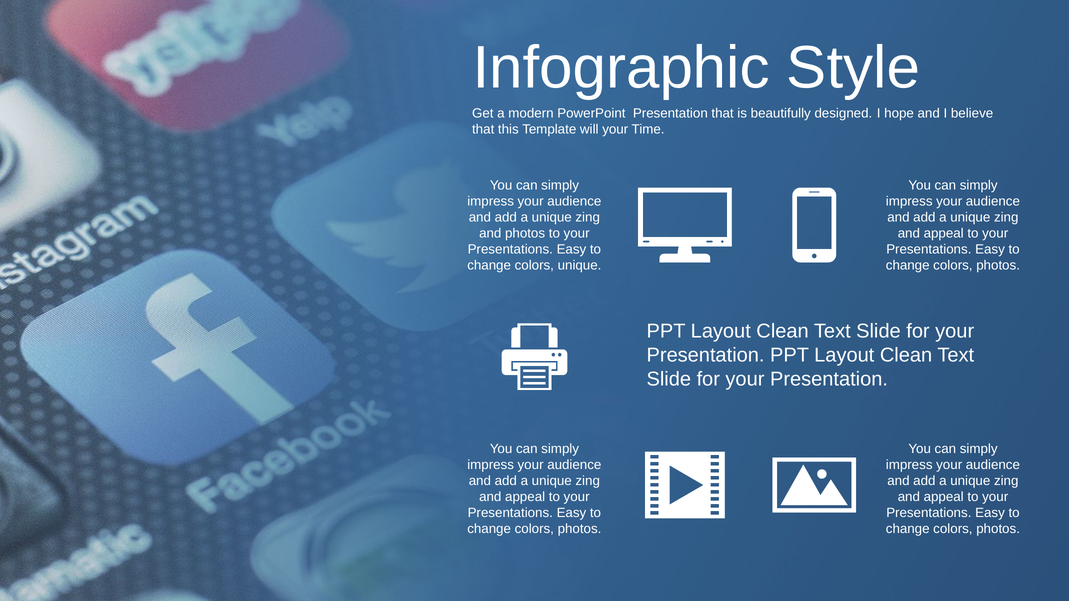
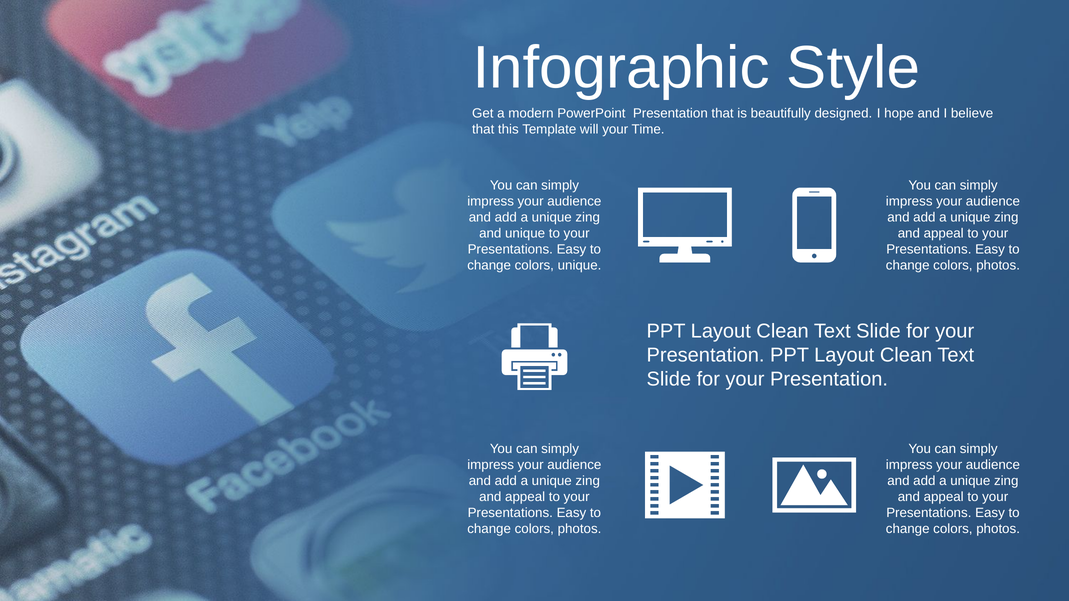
and photos: photos -> unique
